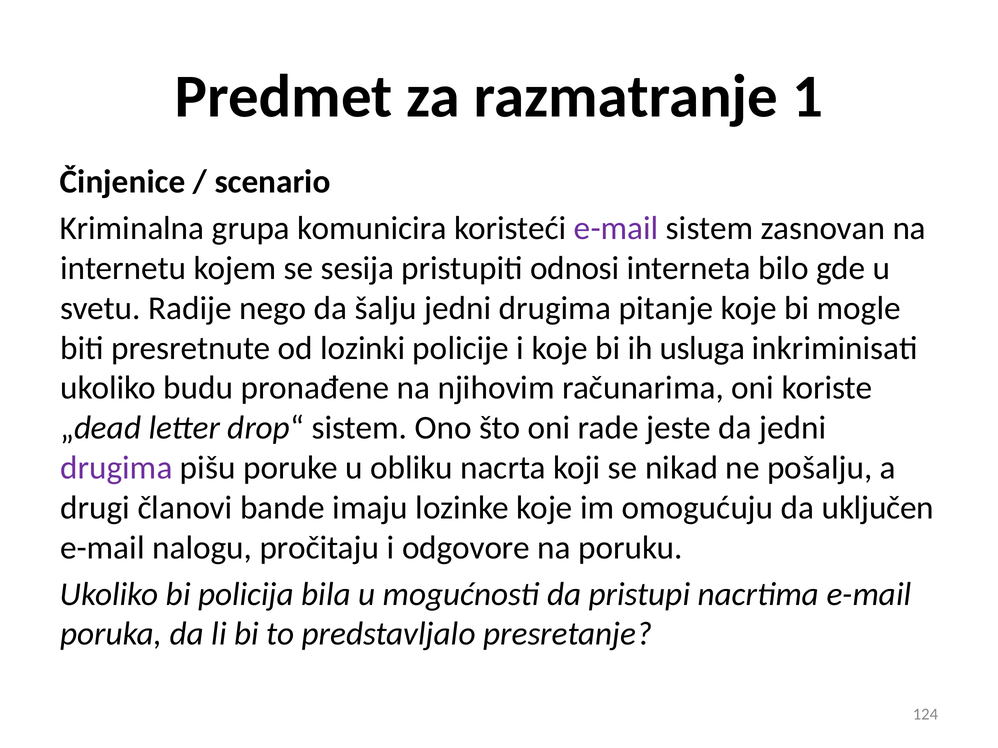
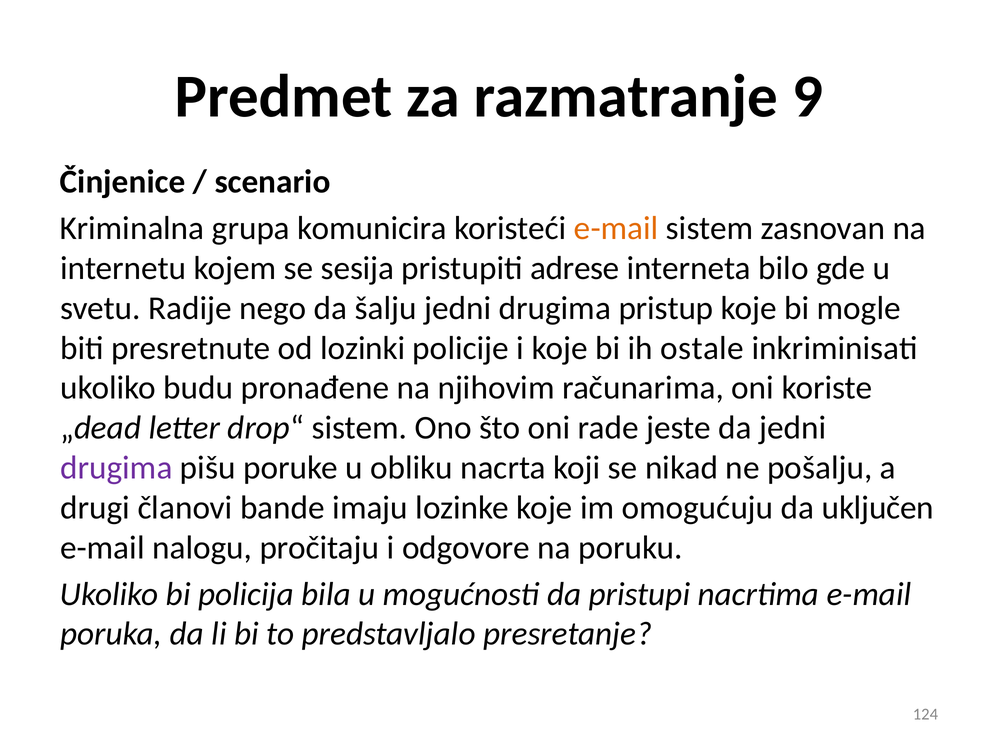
1: 1 -> 9
e-mail at (616, 229) colour: purple -> orange
odnosi: odnosi -> adrese
pitanje: pitanje -> pristup
usluga: usluga -> ostale
